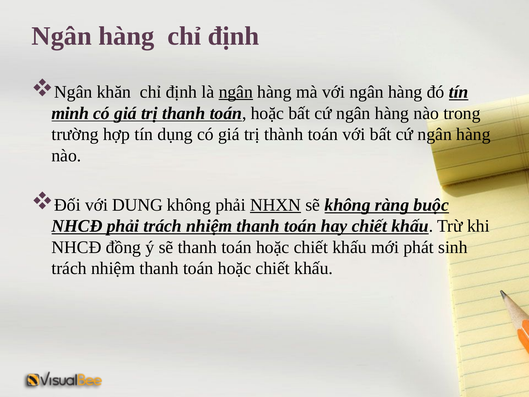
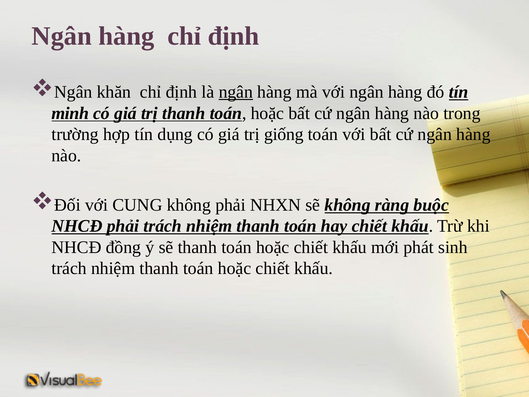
thành: thành -> giống
DUNG: DUNG -> CUNG
NHXN underline: present -> none
